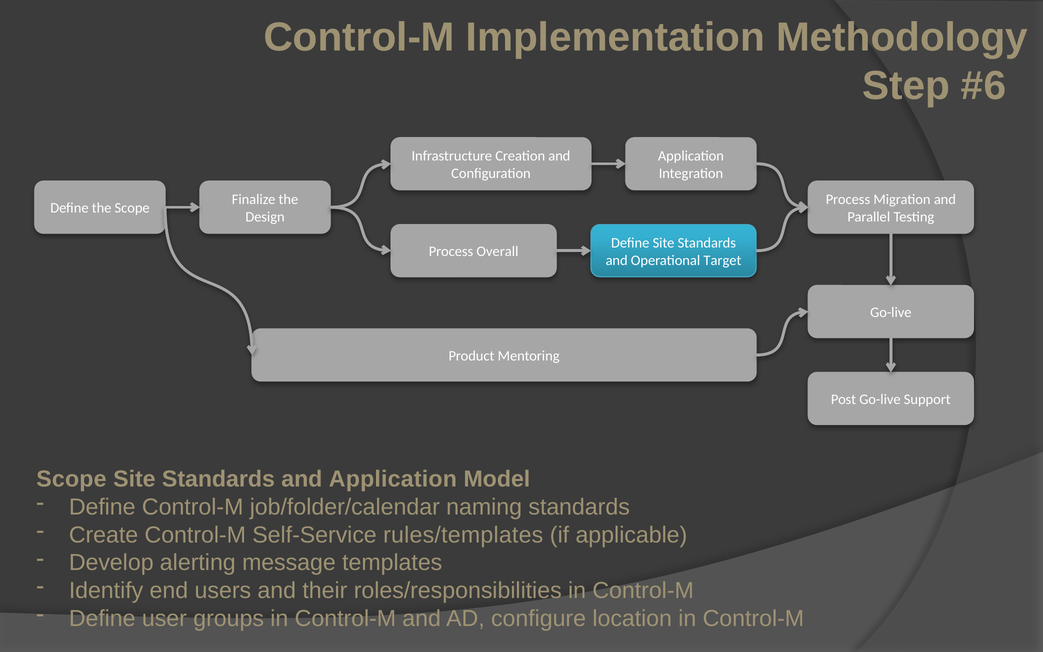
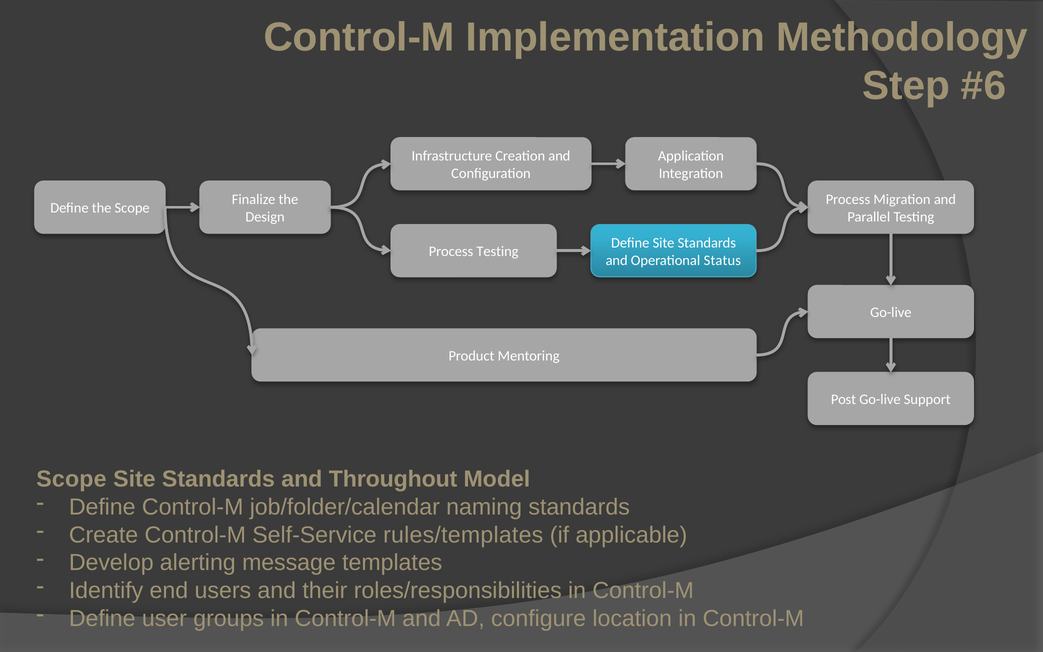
Process Overall: Overall -> Testing
Target: Target -> Status
and Application: Application -> Throughout
